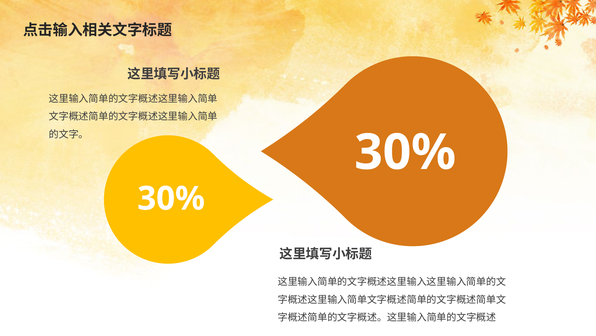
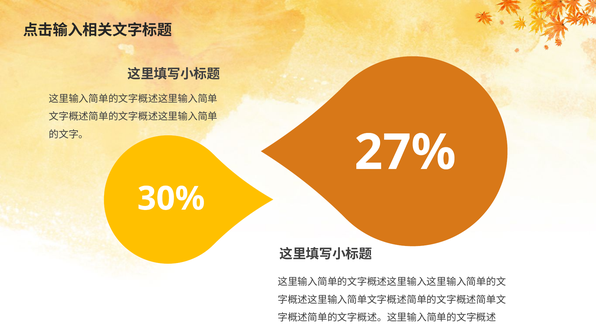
30% at (405, 152): 30% -> 27%
